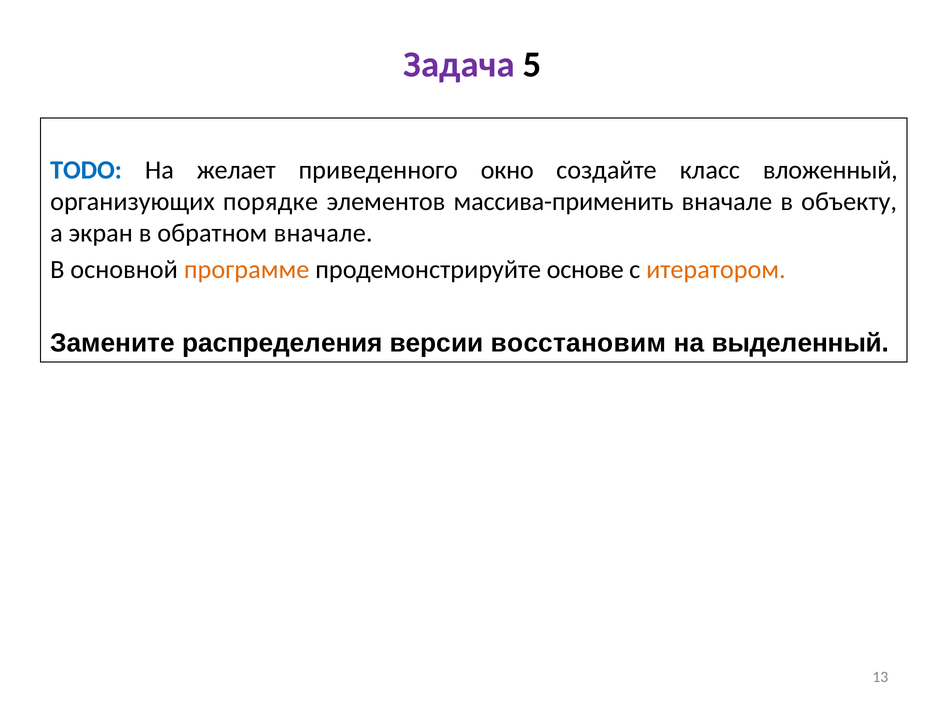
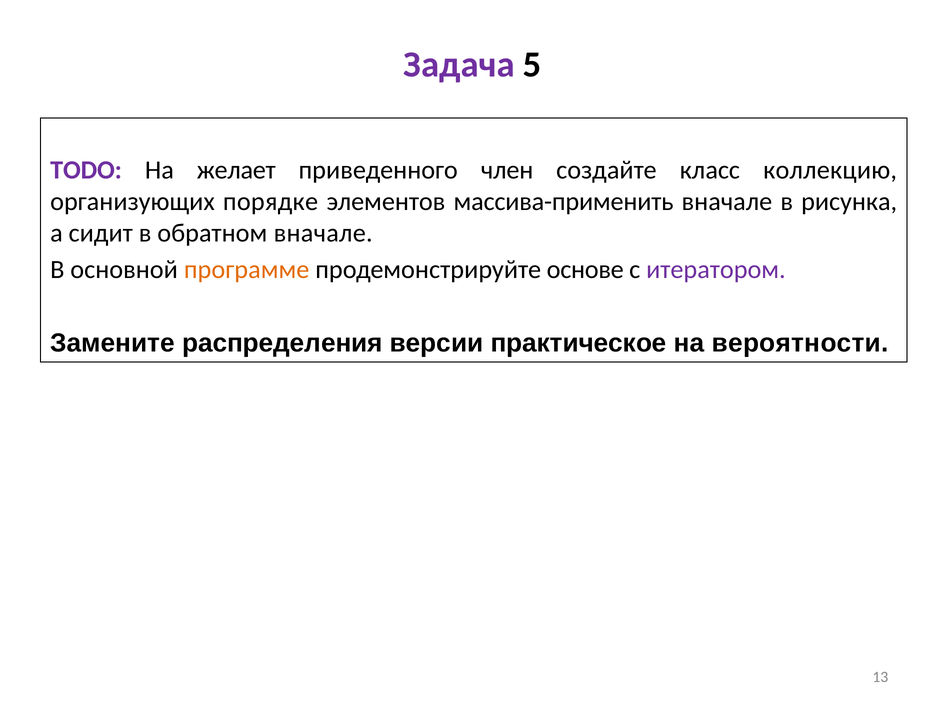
TODO colour: blue -> purple
окно: окно -> член
вложенный: вложенный -> коллекцию
объекту: объекту -> рисунка
экран: экран -> сидит
итератором colour: orange -> purple
восстановим: восстановим -> практическое
выделенный: выделенный -> вероятности
